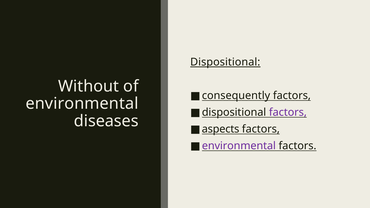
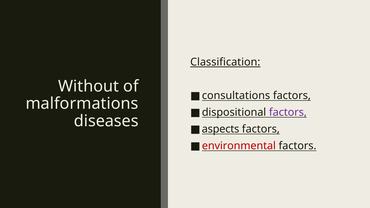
Dispositional at (225, 62): Dispositional -> Classification
consequently: consequently -> consultations
environmental at (82, 104): environmental -> malformations
environmental at (239, 146) colour: purple -> red
